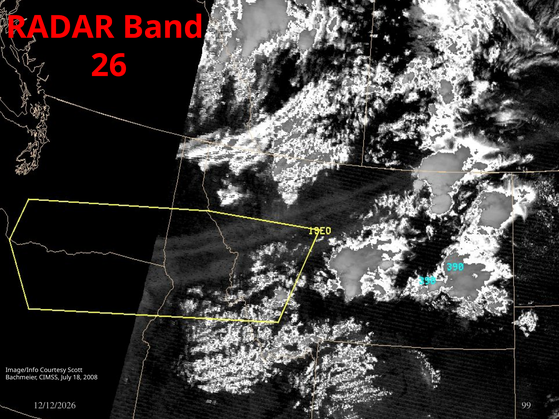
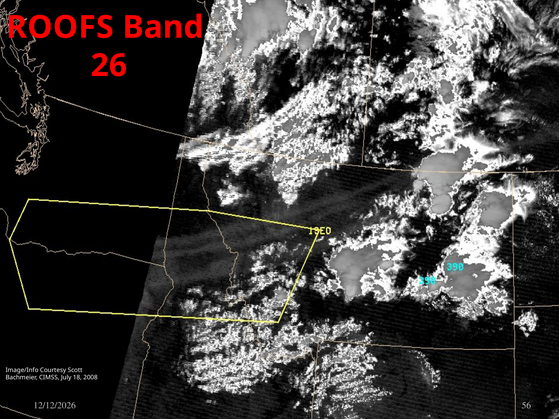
RADAR: RADAR -> ROOFS
99: 99 -> 56
